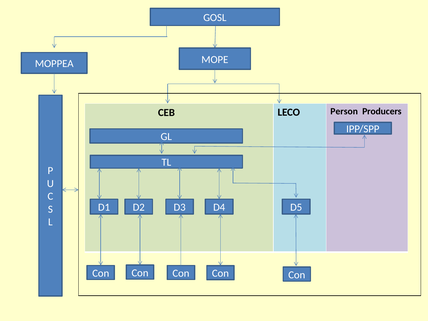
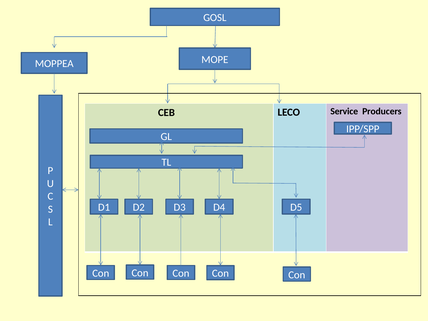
Person: Person -> Service
